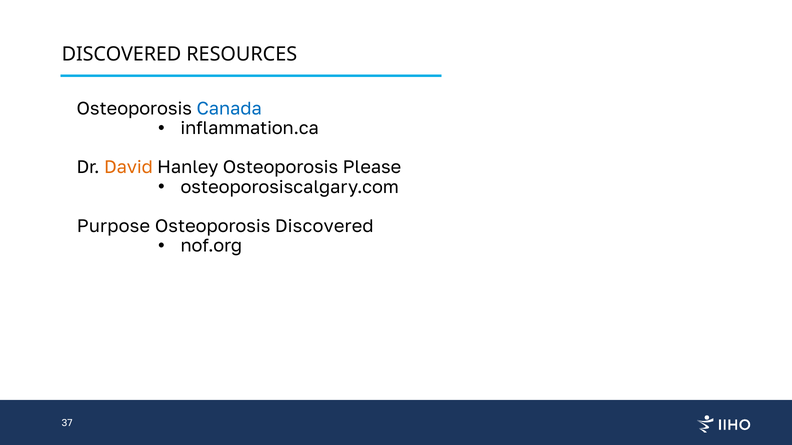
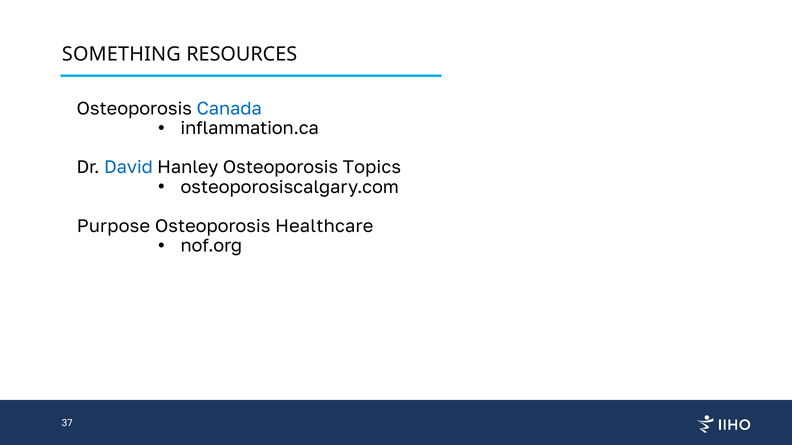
DISCOVERED at (122, 54): DISCOVERED -> SOMETHING
David colour: orange -> blue
Please: Please -> Topics
Osteoporosis Discovered: Discovered -> Healthcare
